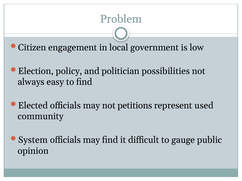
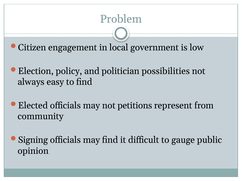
used: used -> from
System: System -> Signing
